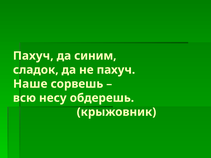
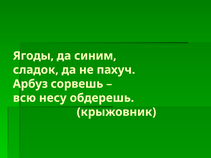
Пахуч at (33, 56): Пахуч -> Ягоды
Наше: Наше -> Арбуз
